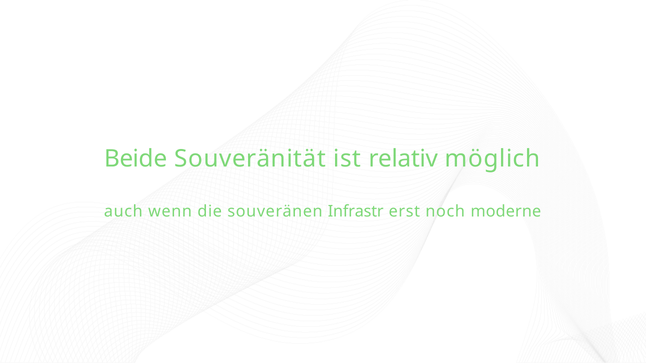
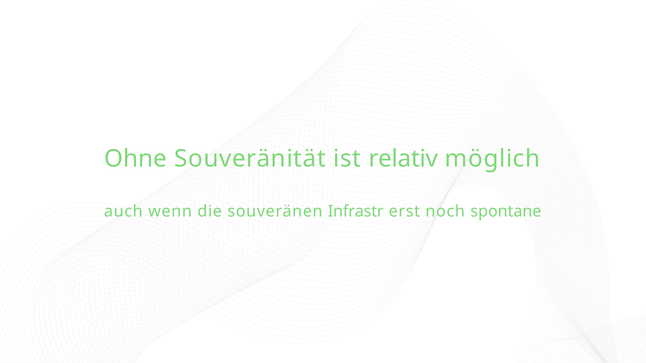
Beide: Beide -> Ohne
moderne: moderne -> spontane
